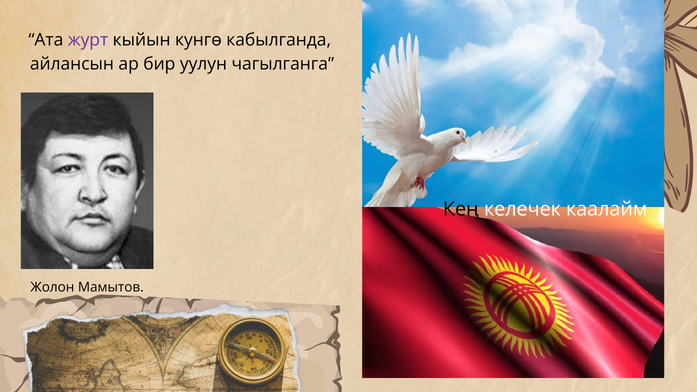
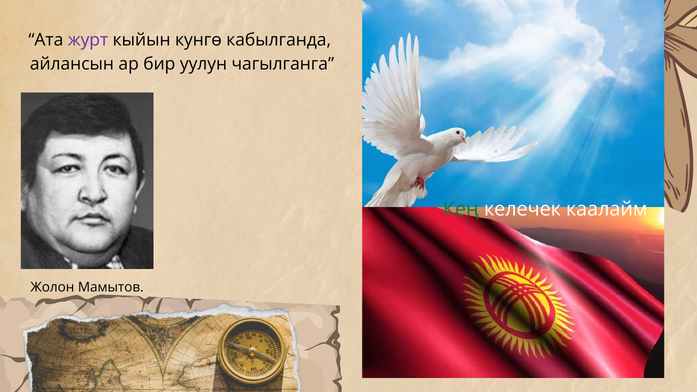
Кең colour: black -> green
